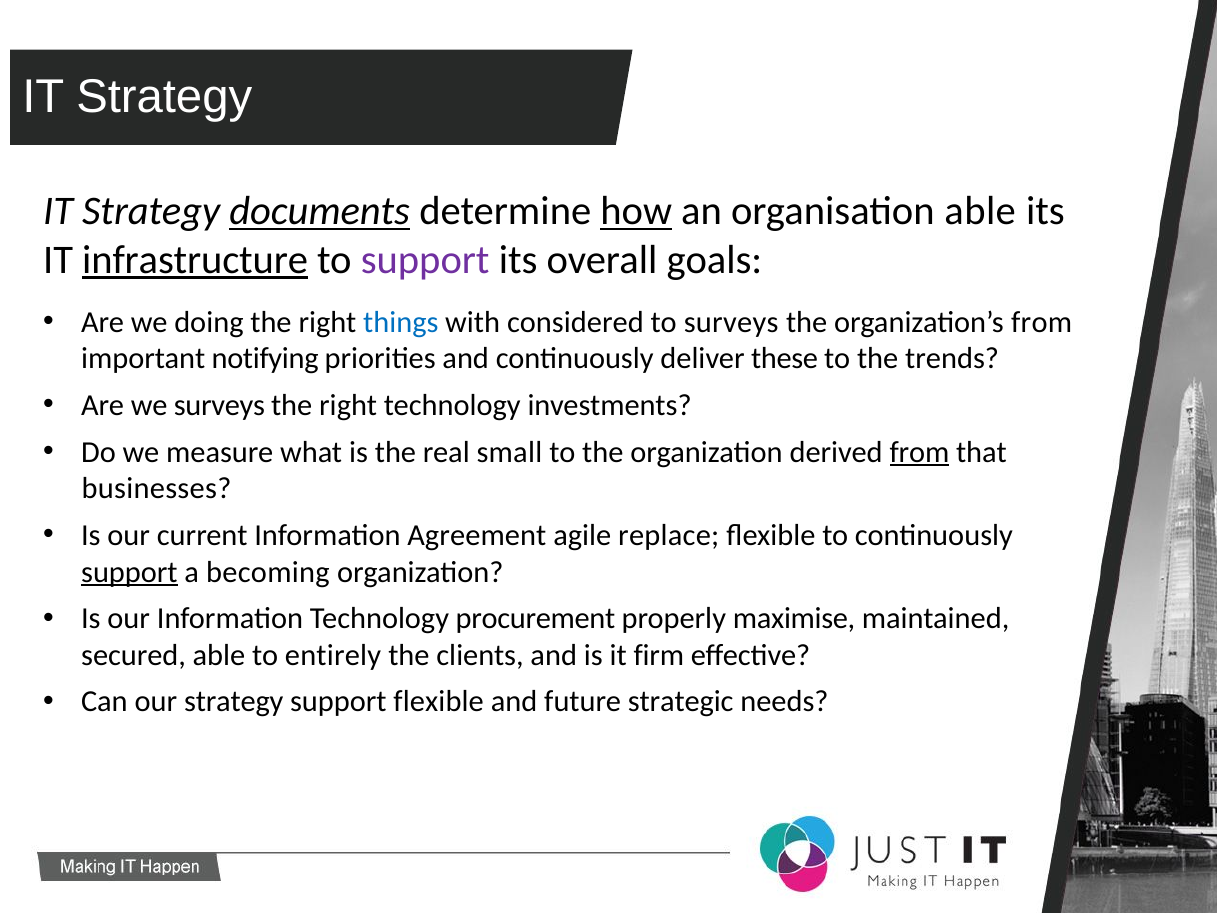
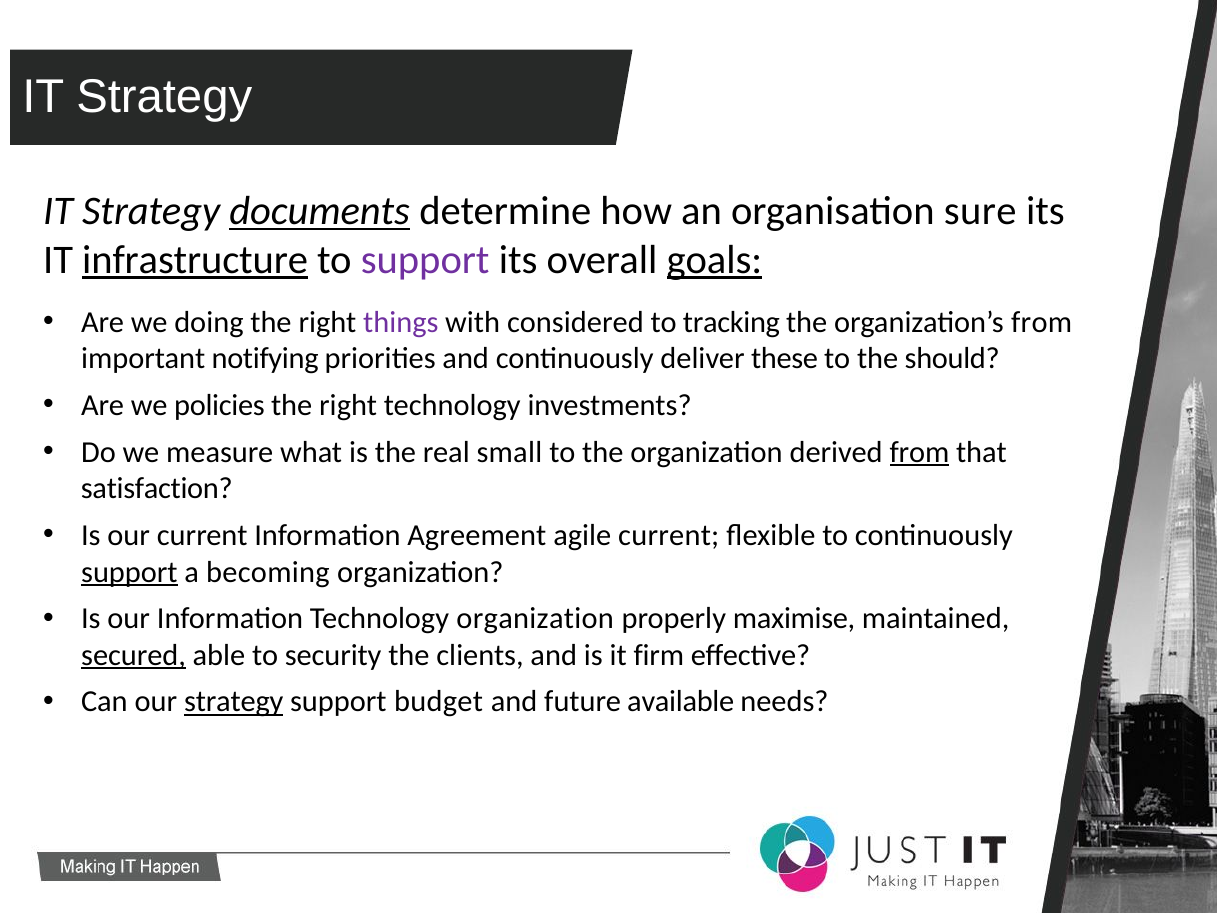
how underline: present -> none
organisation able: able -> sure
goals underline: none -> present
things colour: blue -> purple
to surveys: surveys -> tracking
trends: trends -> should
we surveys: surveys -> policies
businesses: businesses -> satisfaction
agile replace: replace -> current
Technology procurement: procurement -> organization
secured underline: none -> present
entirely: entirely -> security
strategy at (234, 702) underline: none -> present
support flexible: flexible -> budget
strategic: strategic -> available
